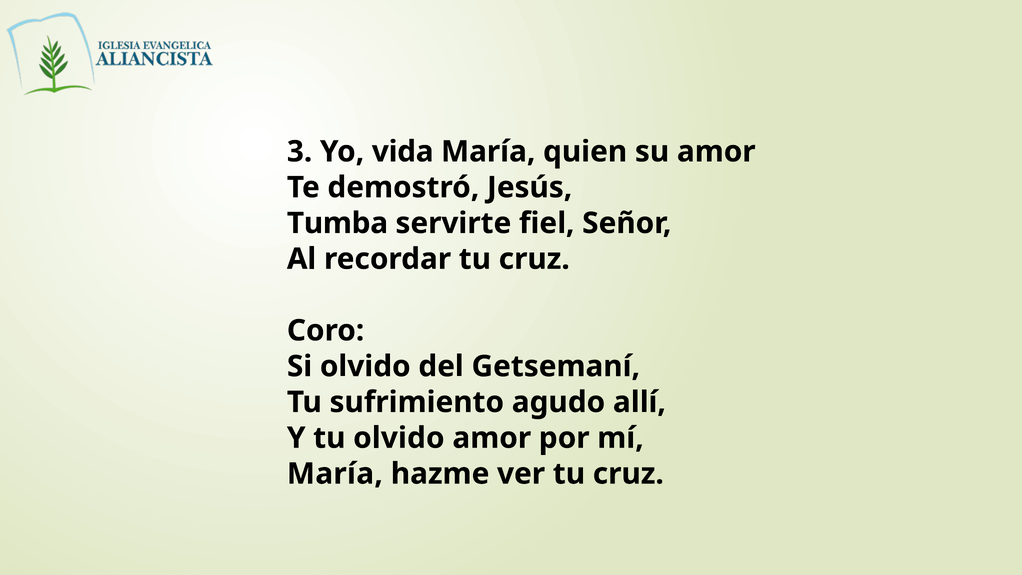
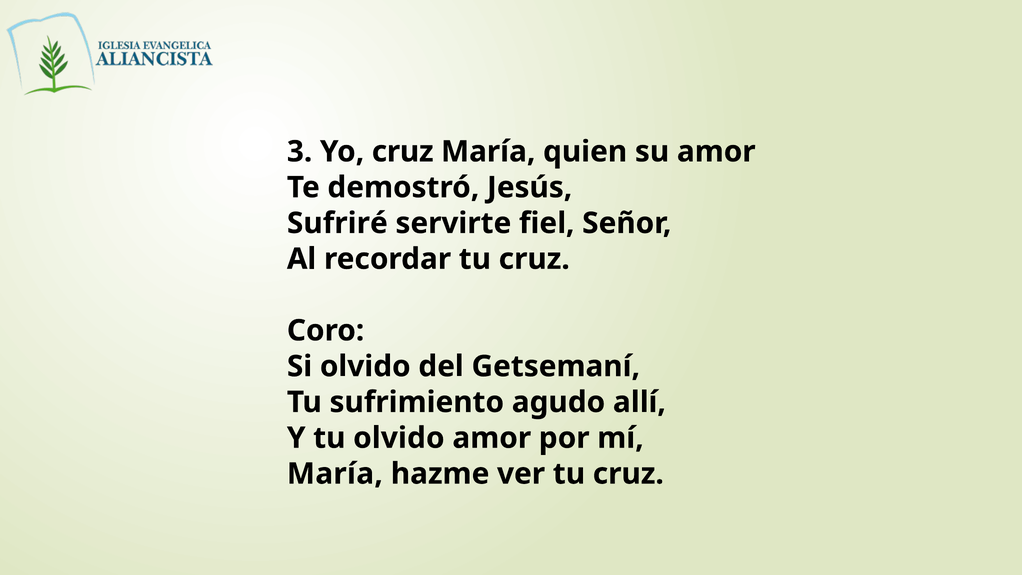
Yo vida: vida -> cruz
Tumba: Tumba -> Sufriré
